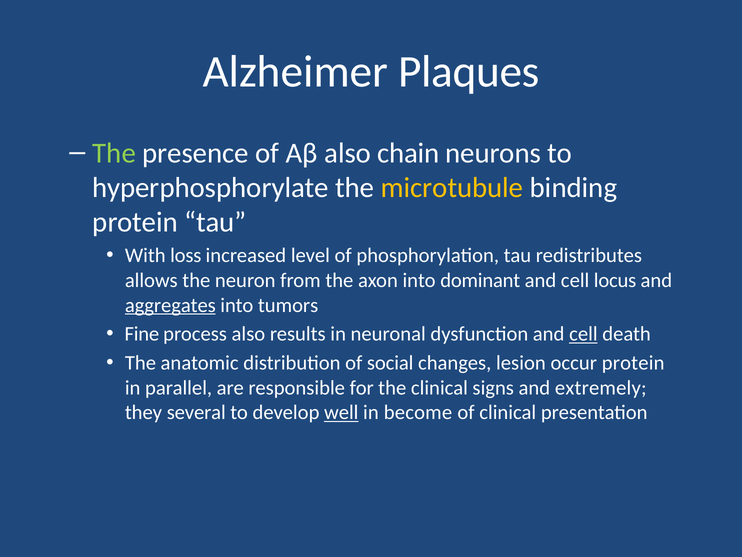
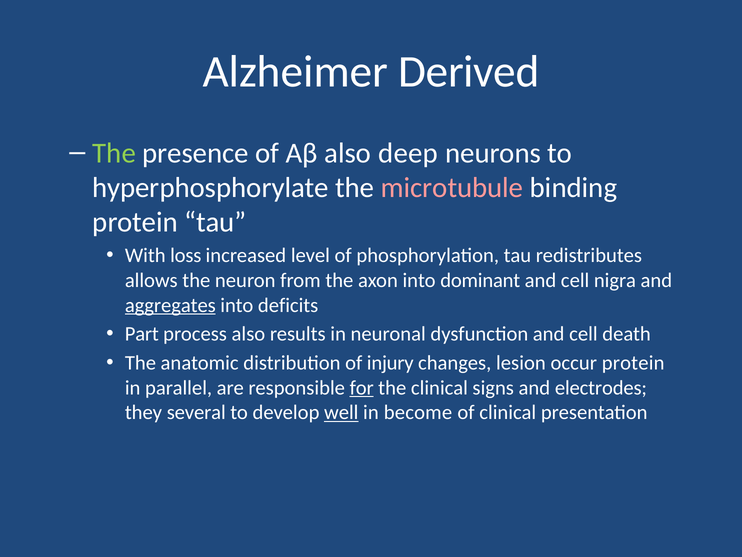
Plaques: Plaques -> Derived
chain: chain -> deep
microtubule colour: yellow -> pink
locus: locus -> nigra
tumors: tumors -> deficits
Fine: Fine -> Part
cell at (583, 334) underline: present -> none
social: social -> injury
for underline: none -> present
extremely: extremely -> electrodes
